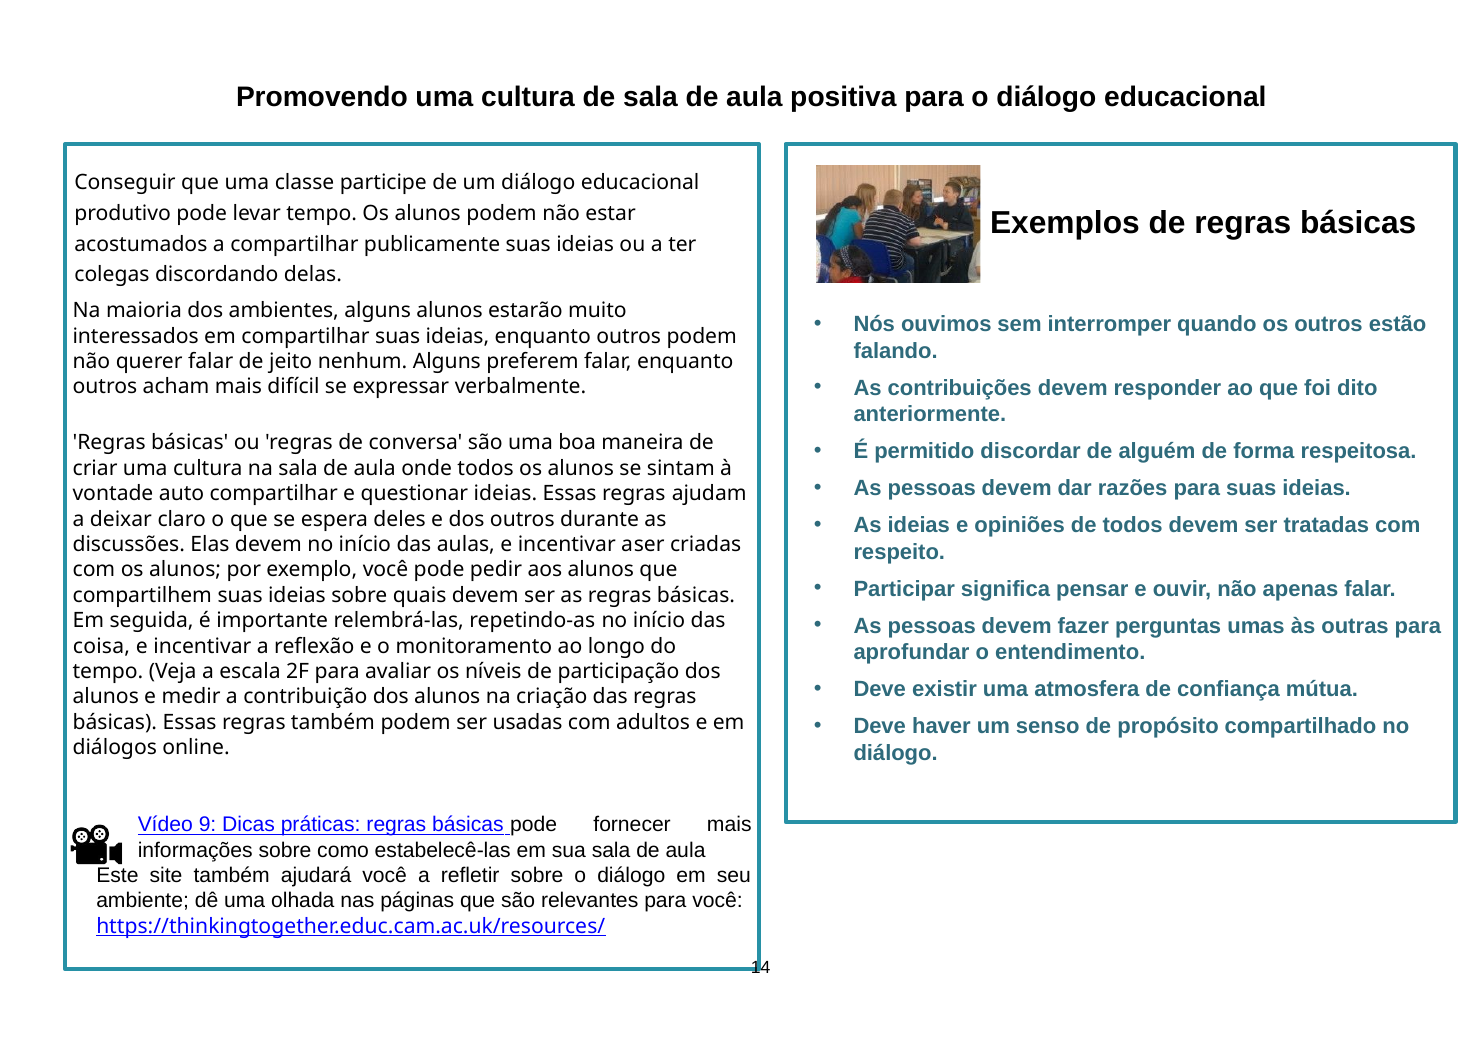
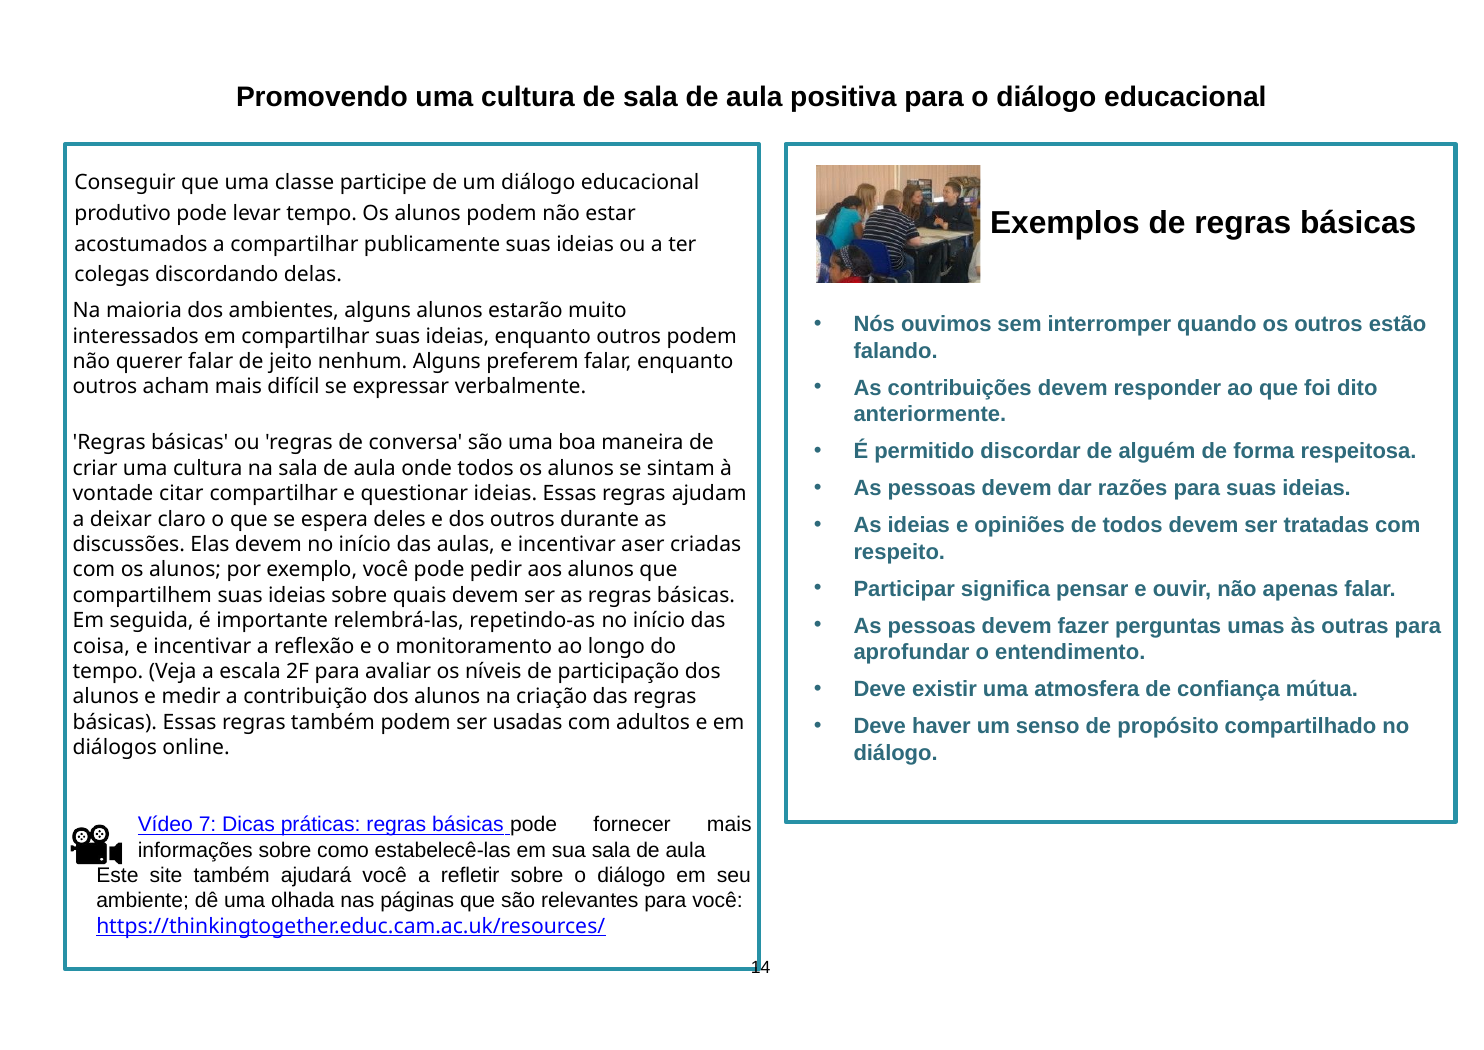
auto: auto -> citar
9: 9 -> 7
